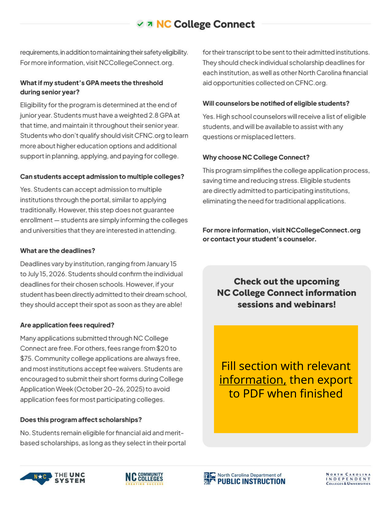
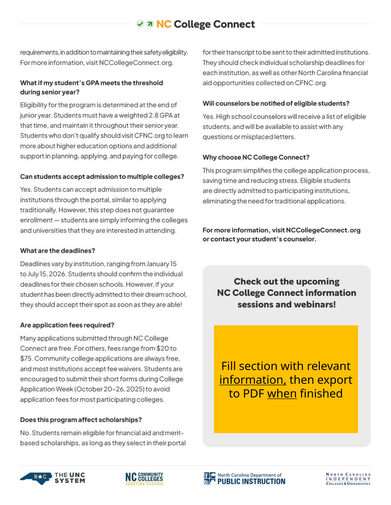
when underline: none -> present
